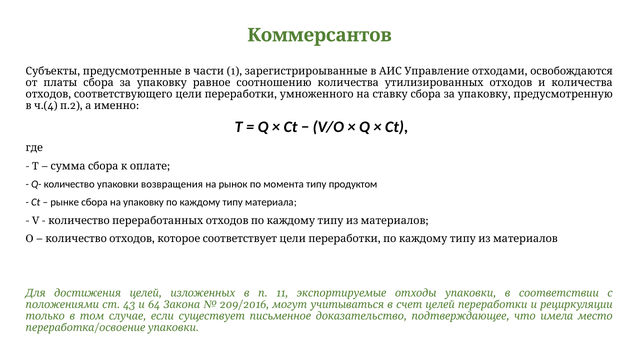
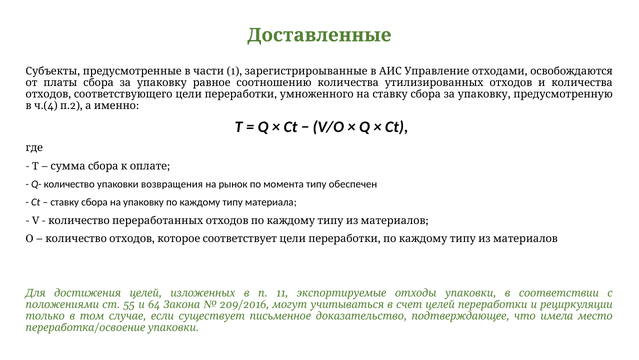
Коммерсантов: Коммерсантов -> Доставленные
продуктом: продуктом -> обеспечен
рынке at (65, 202): рынке -> ставку
43: 43 -> 55
